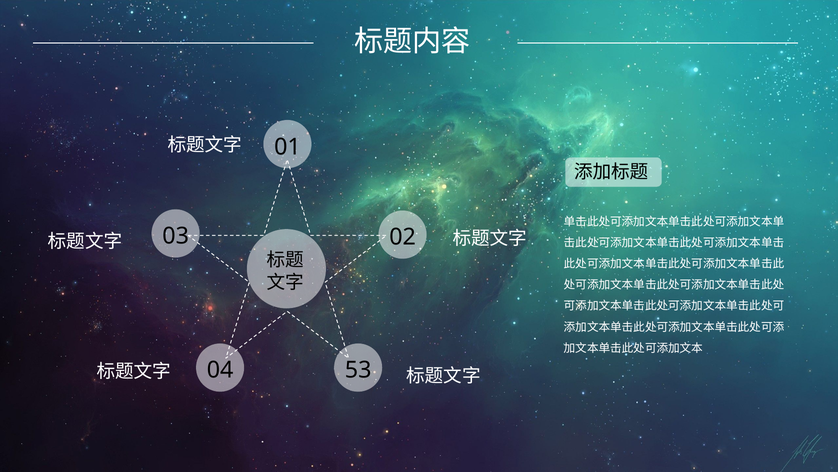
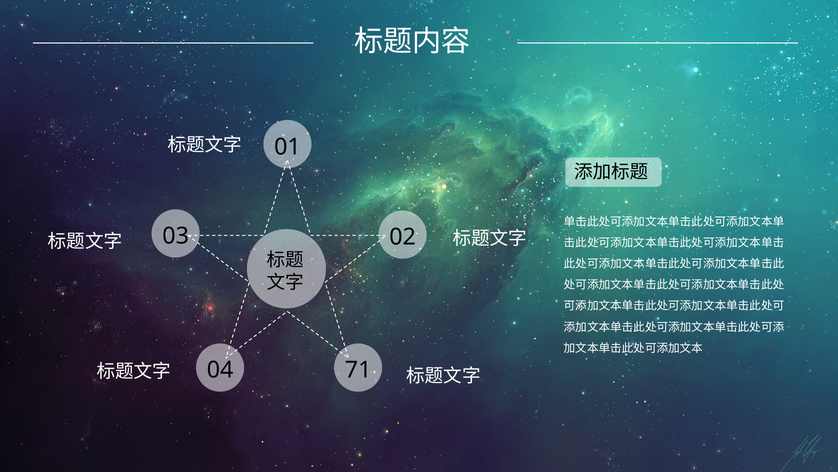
53: 53 -> 71
